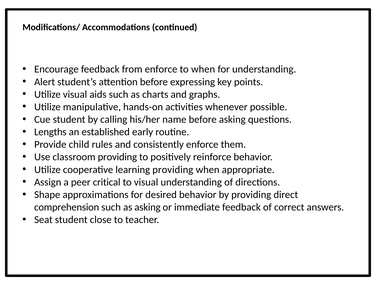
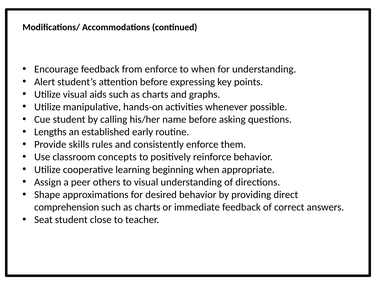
child: child -> skills
classroom providing: providing -> concepts
learning providing: providing -> beginning
critical: critical -> others
asking at (147, 207): asking -> charts
